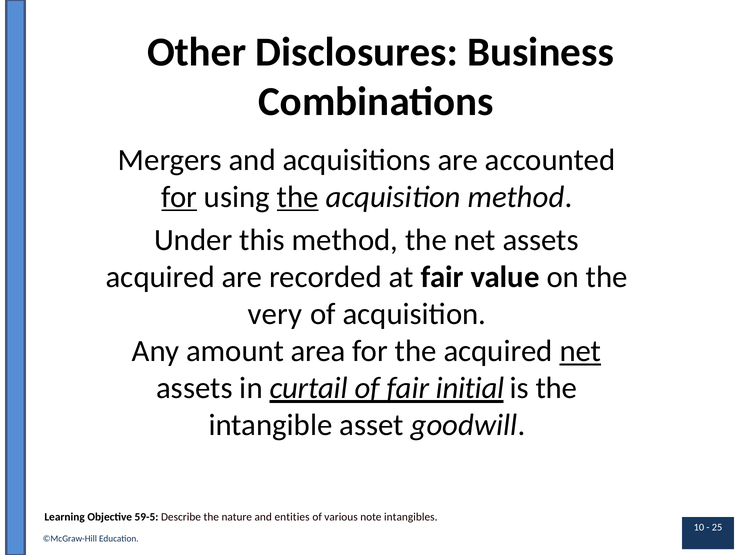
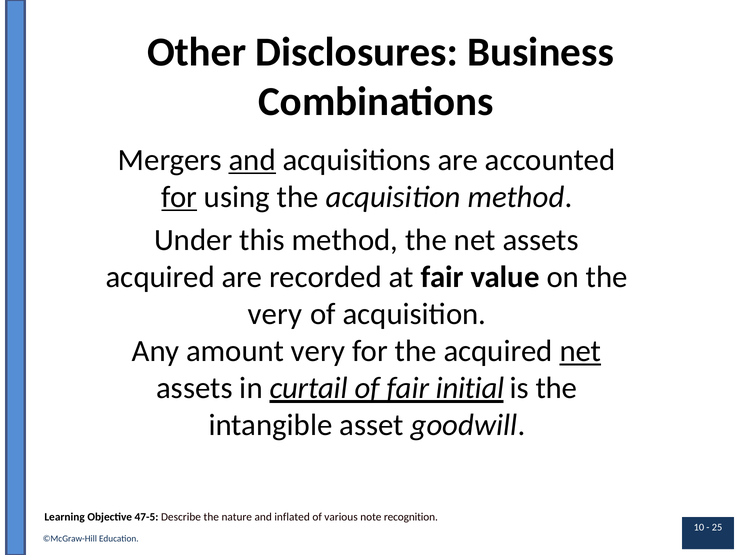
and at (252, 160) underline: none -> present
the at (298, 197) underline: present -> none
amount area: area -> very
59-5: 59-5 -> 47-5
entities: entities -> inflated
intangibles: intangibles -> recognition
